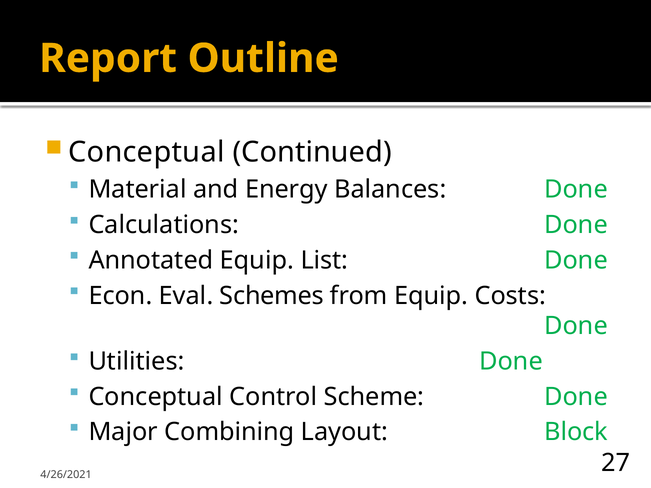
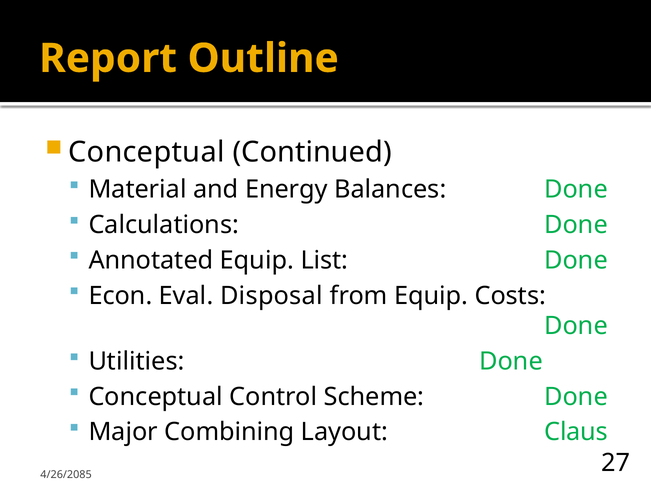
Schemes: Schemes -> Disposal
Block: Block -> Claus
4/26/2021: 4/26/2021 -> 4/26/2085
